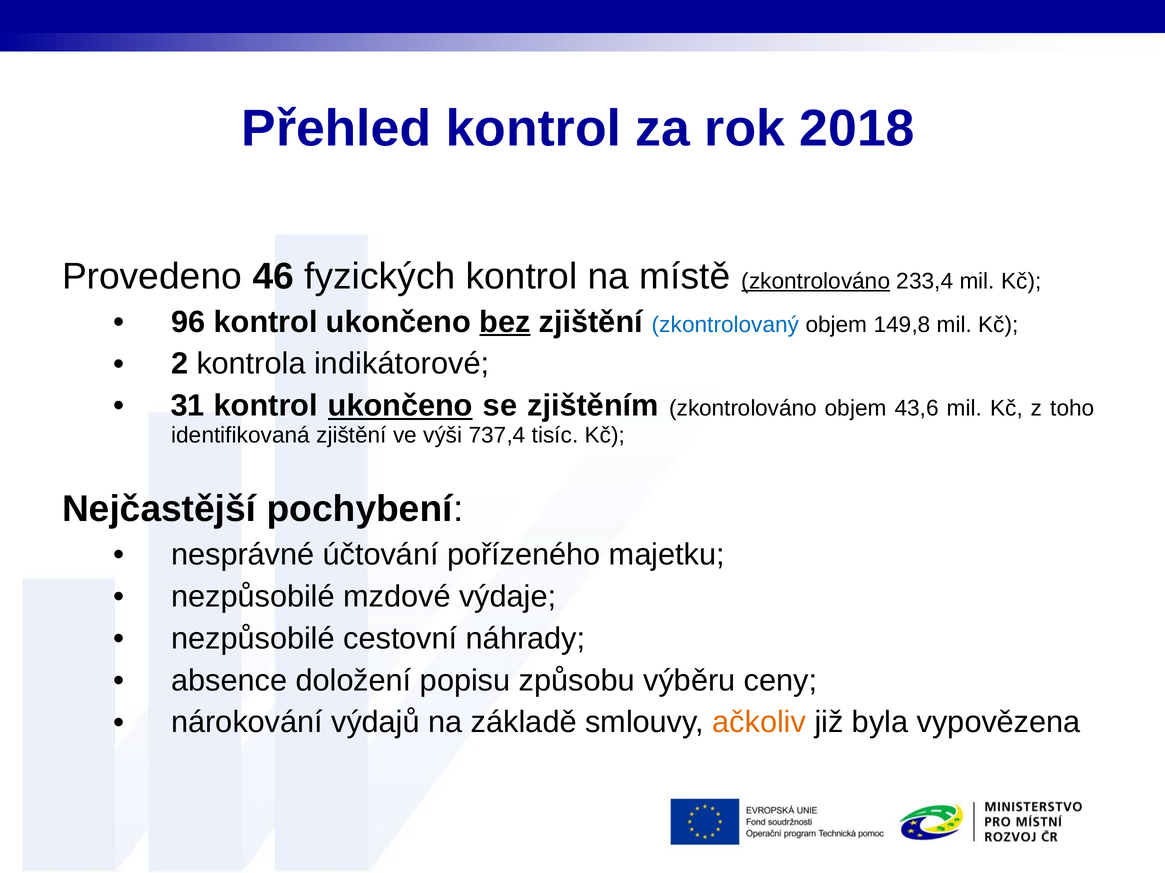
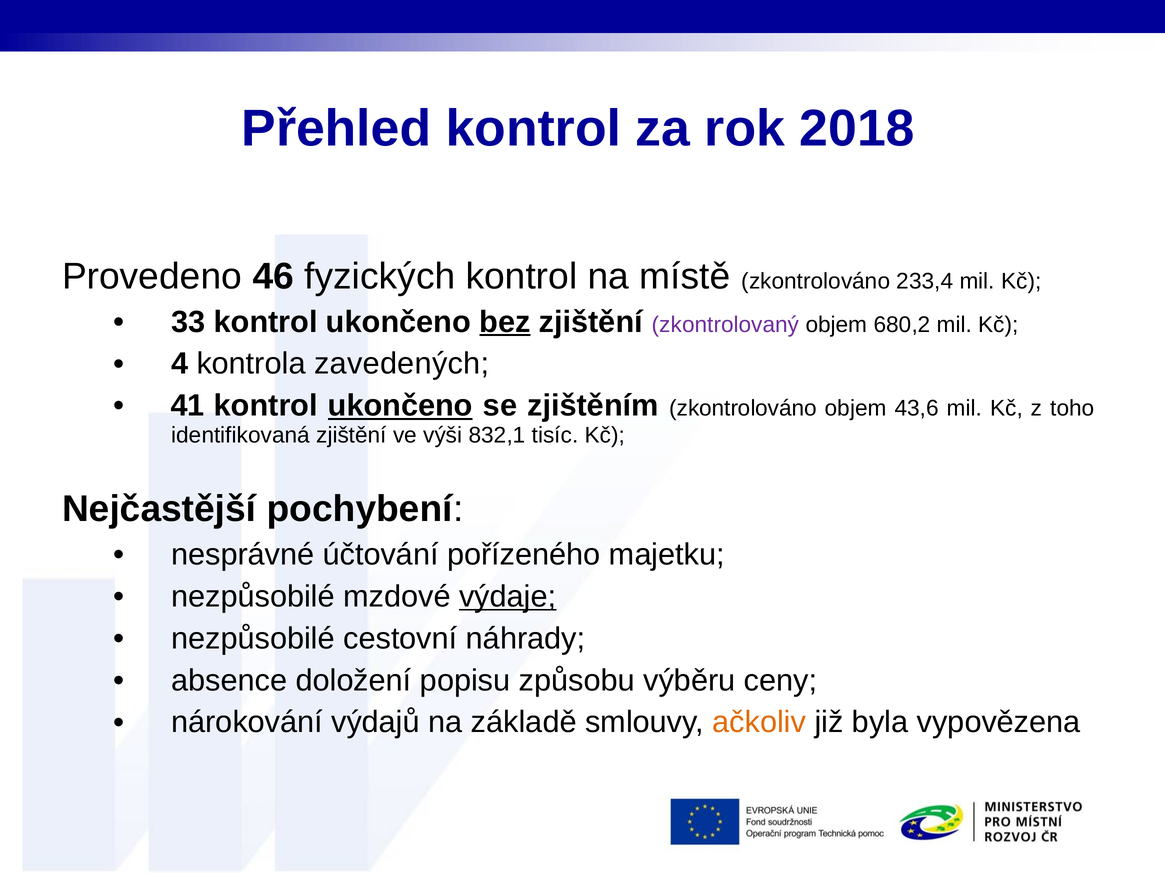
zkontrolováno at (816, 281) underline: present -> none
96: 96 -> 33
zkontrolovaný colour: blue -> purple
149,8: 149,8 -> 680,2
2: 2 -> 4
indikátorové: indikátorové -> zavedených
31: 31 -> 41
737,4: 737,4 -> 832,1
výdaje underline: none -> present
